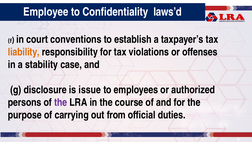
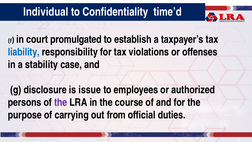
Employee: Employee -> Individual
laws’d: laws’d -> time’d
conventions: conventions -> promulgated
liability colour: orange -> blue
